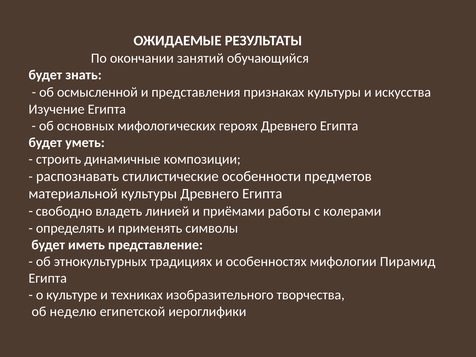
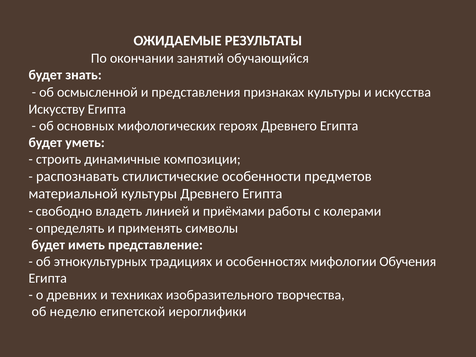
Изучение: Изучение -> Искусству
Пирамид: Пирамид -> Обучения
культуре: культуре -> древних
